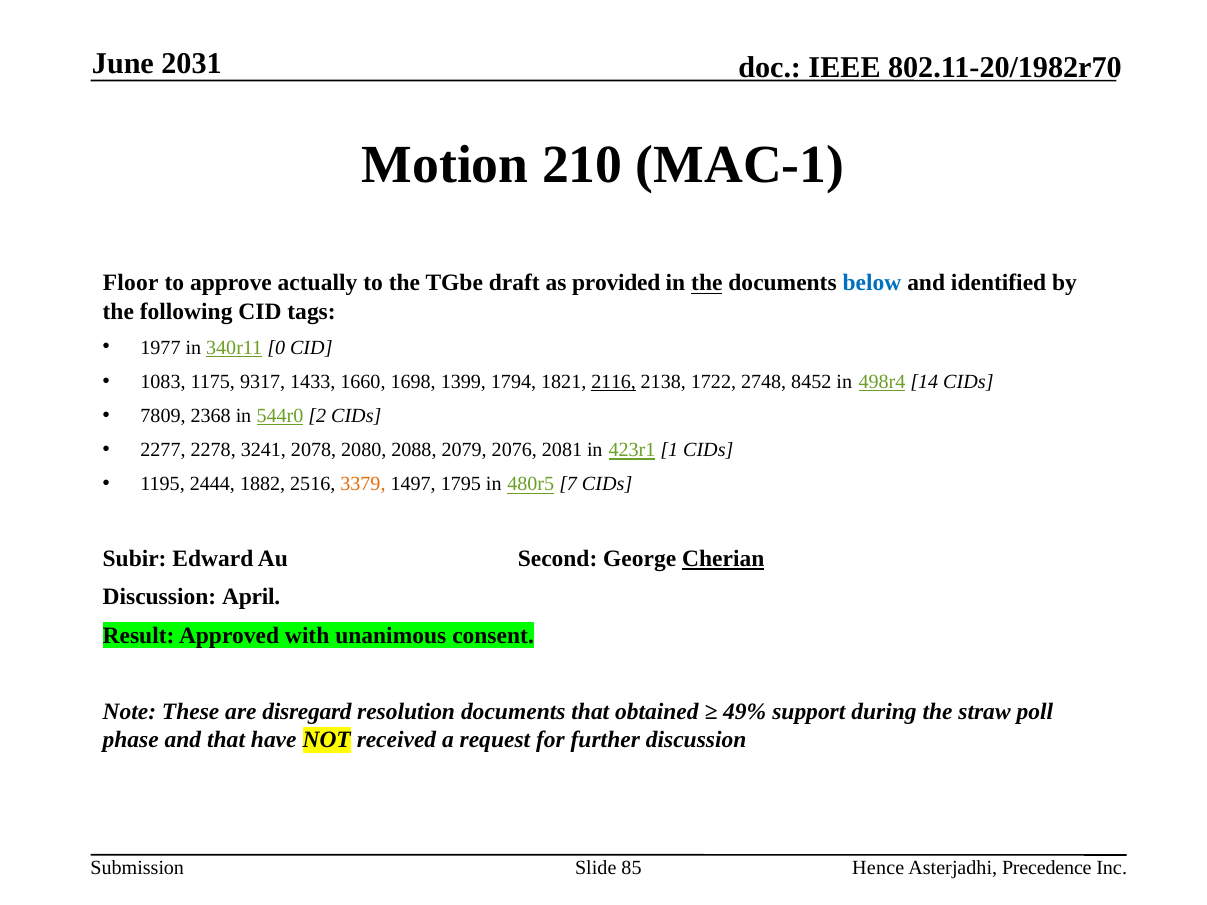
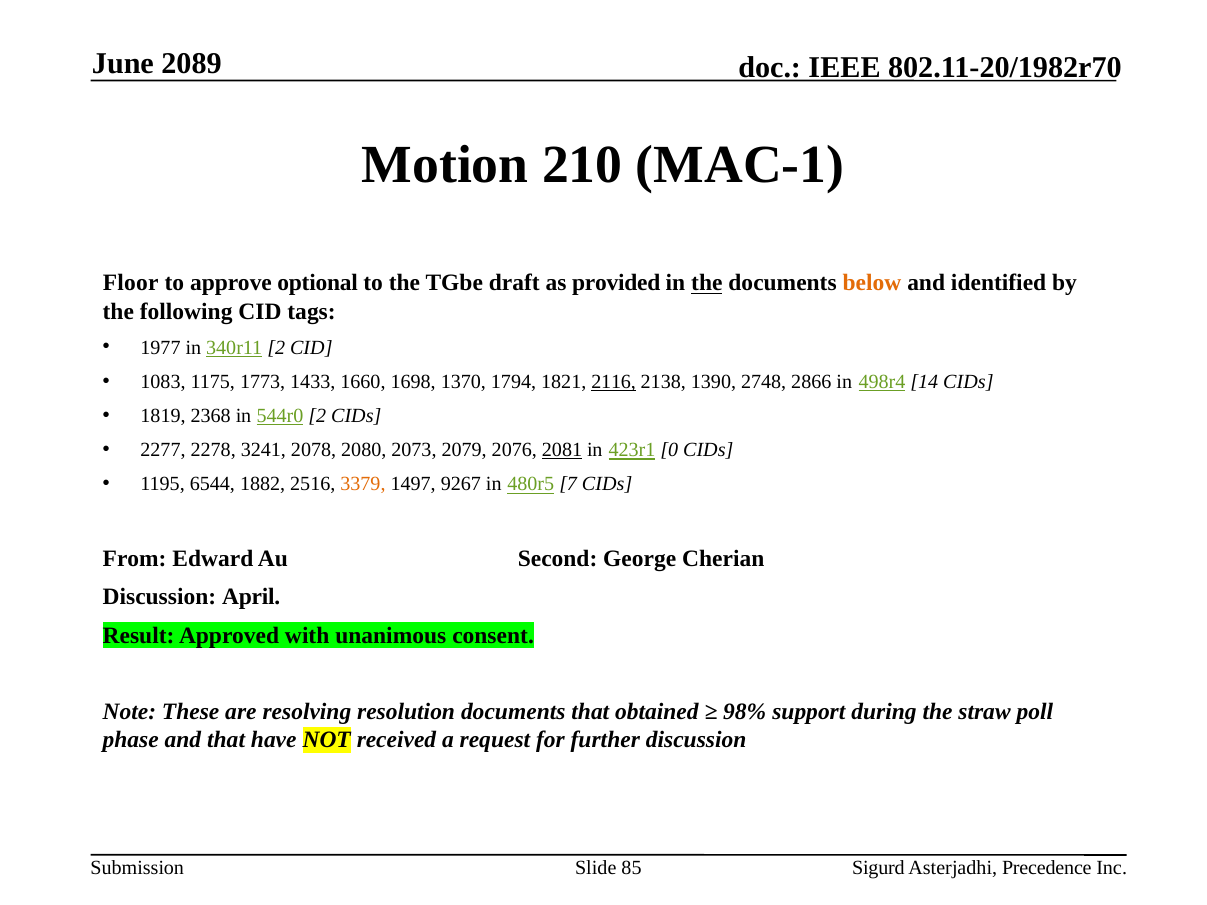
2031: 2031 -> 2089
actually: actually -> optional
below colour: blue -> orange
340r11 0: 0 -> 2
9317: 9317 -> 1773
1399: 1399 -> 1370
1722: 1722 -> 1390
8452: 8452 -> 2866
7809: 7809 -> 1819
2088: 2088 -> 2073
2081 underline: none -> present
1: 1 -> 0
2444: 2444 -> 6544
1795: 1795 -> 9267
Subir: Subir -> From
Cherian underline: present -> none
disregard: disregard -> resolving
49%: 49% -> 98%
Hence: Hence -> Sigurd
